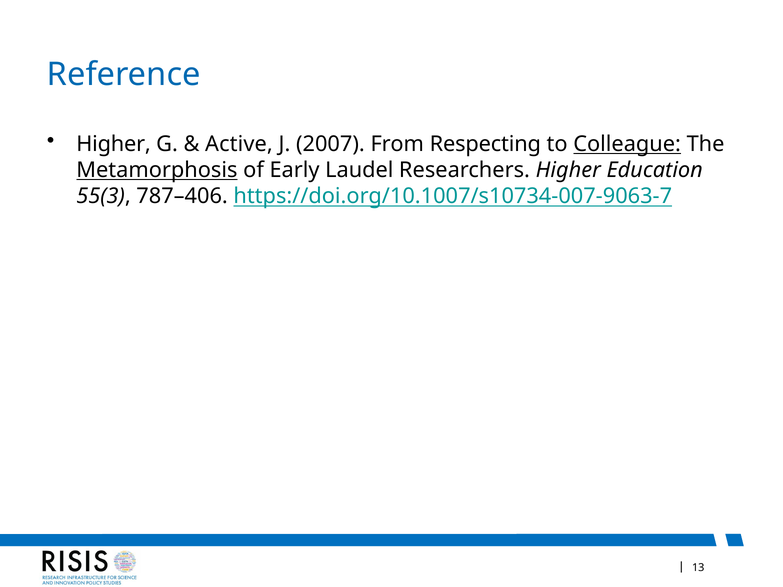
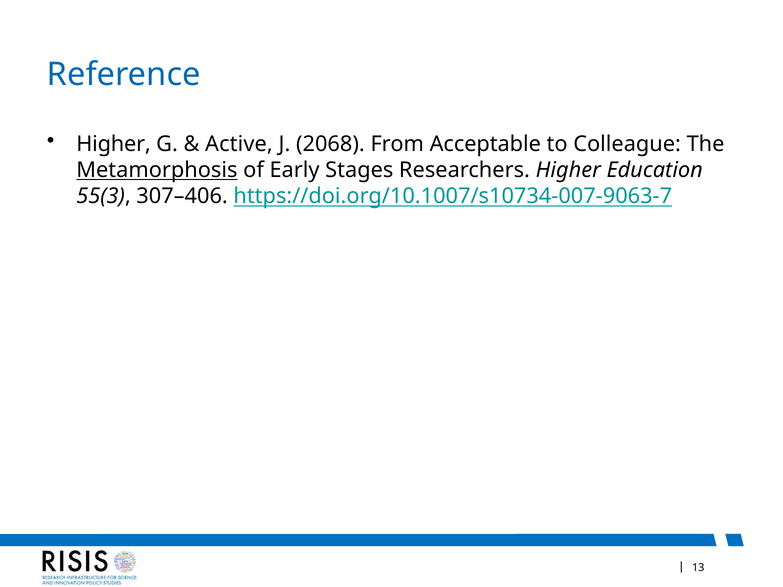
2007: 2007 -> 2068
Respecting: Respecting -> Acceptable
Colleague underline: present -> none
Laudel: Laudel -> Stages
787–406: 787–406 -> 307–406
